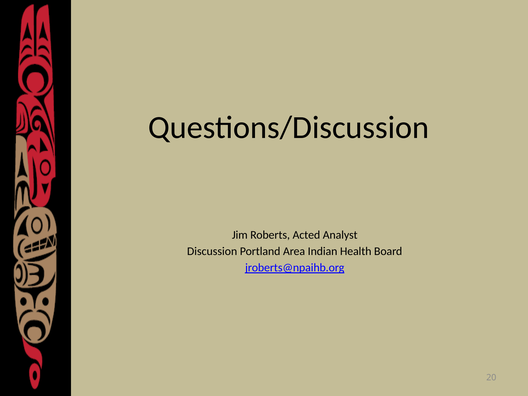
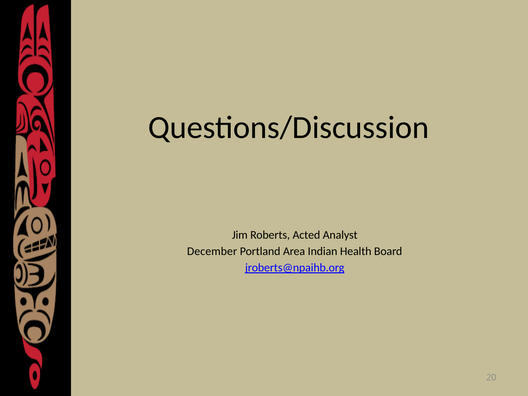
Discussion: Discussion -> December
